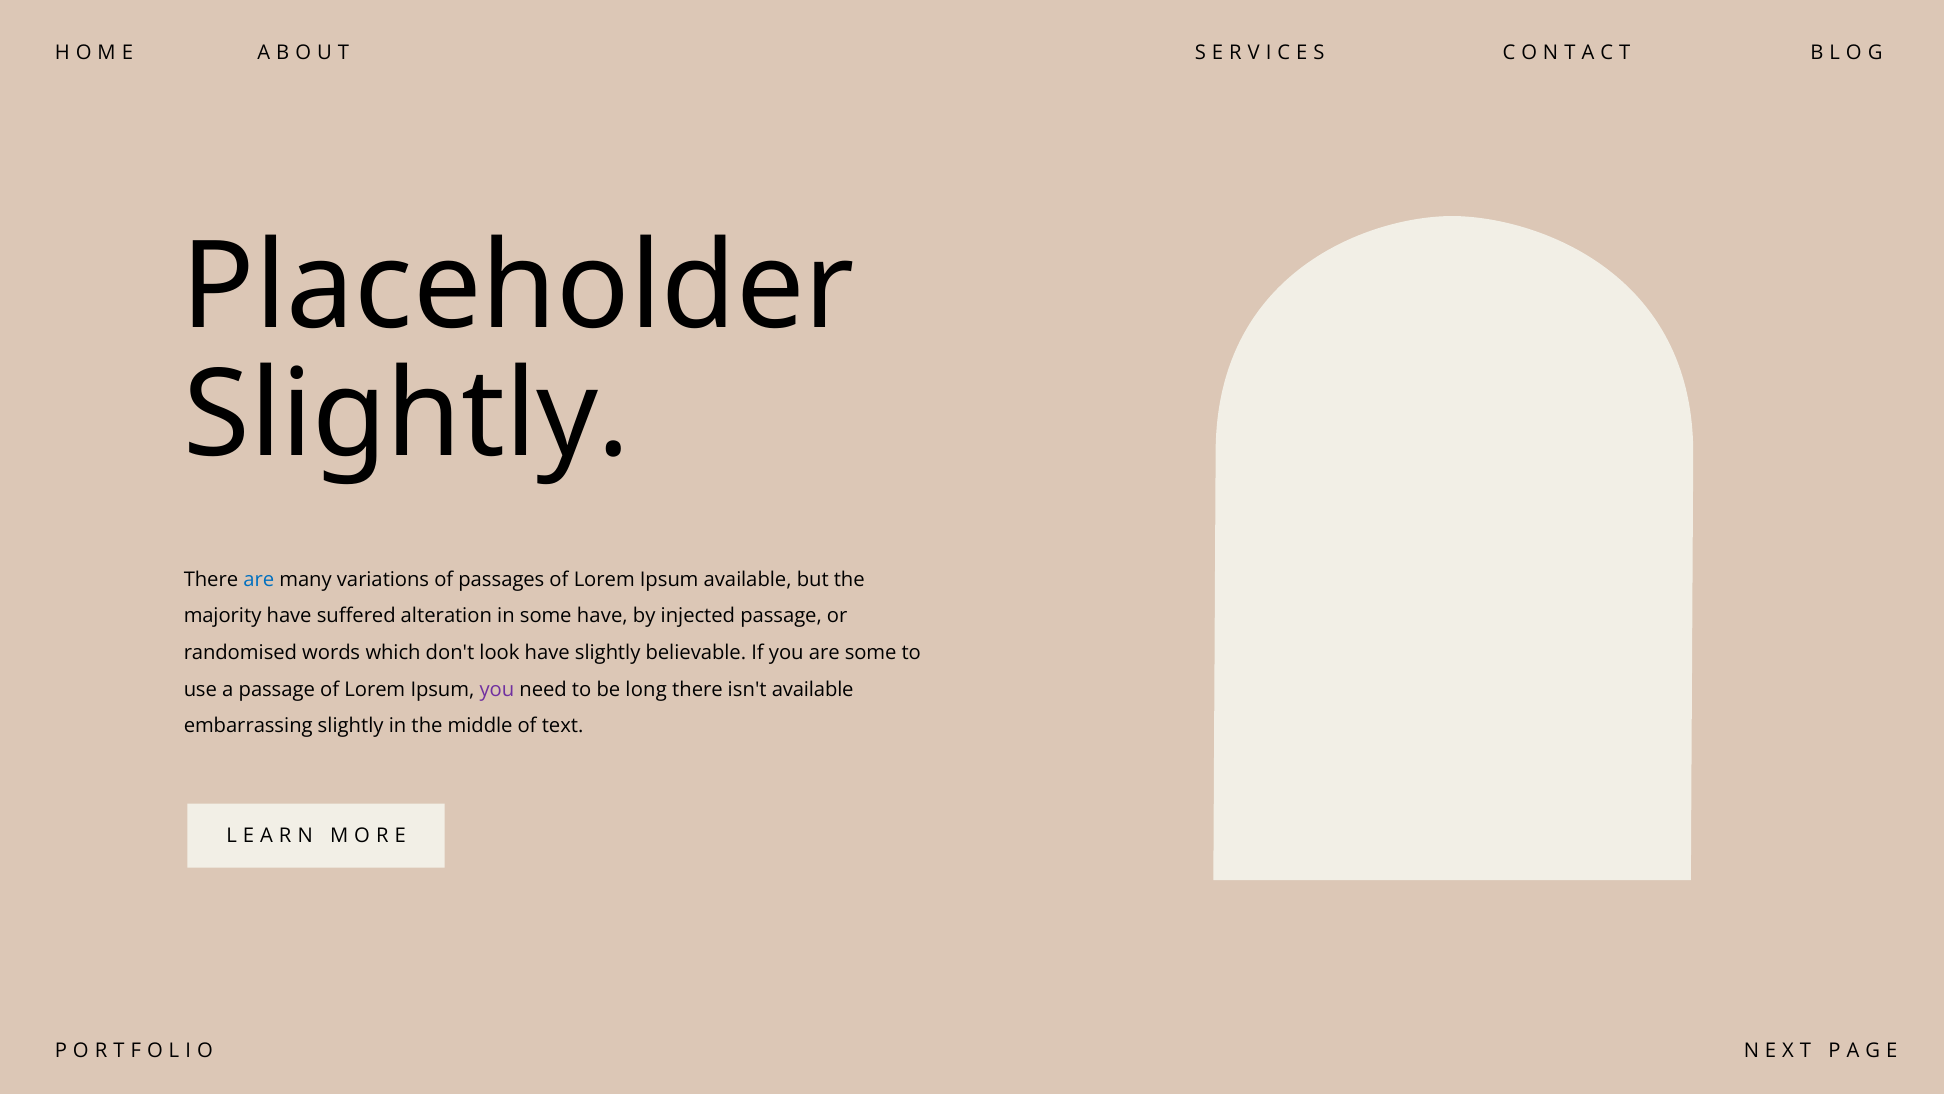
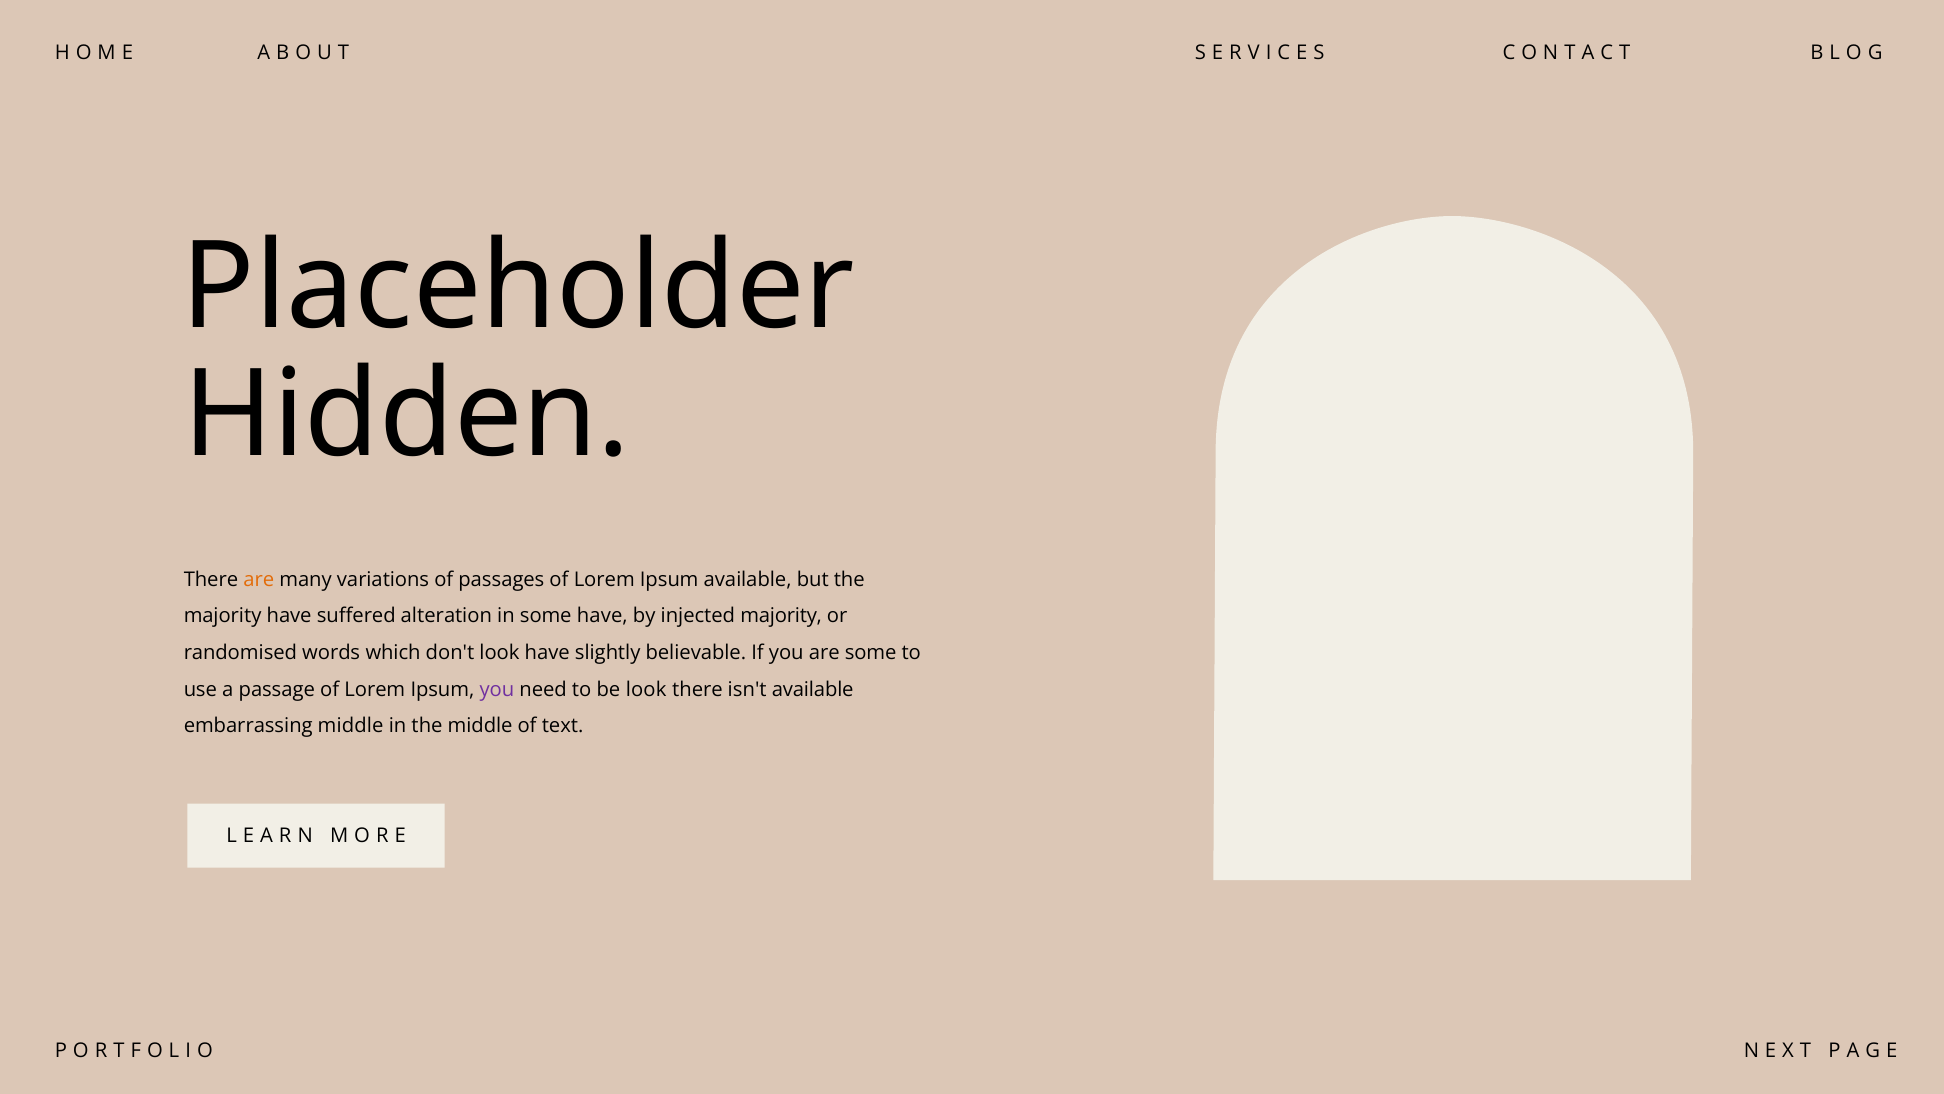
Slightly at (407, 415): Slightly -> Hidden
are at (259, 579) colour: blue -> orange
injected passage: passage -> majority
be long: long -> look
embarrassing slightly: slightly -> middle
